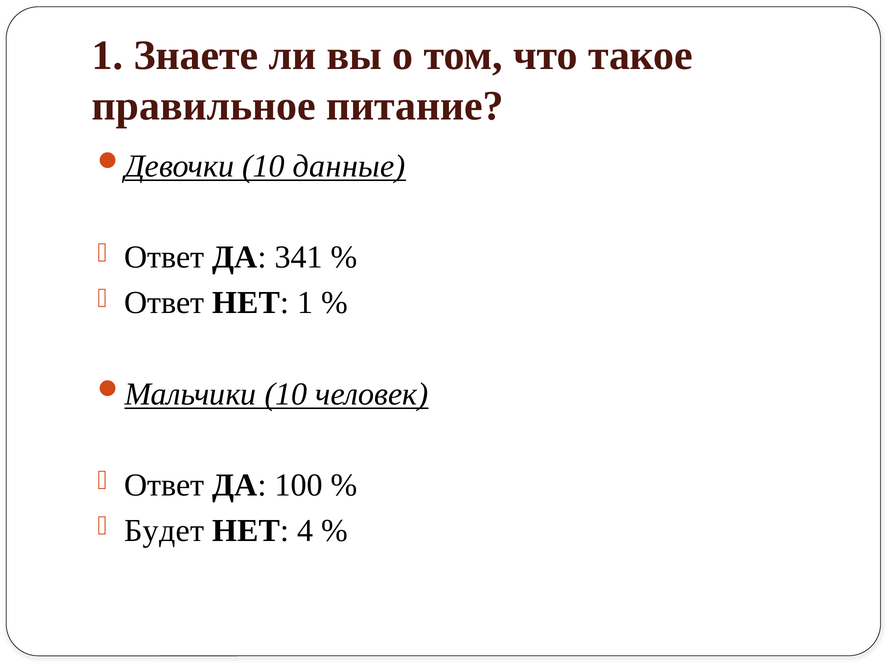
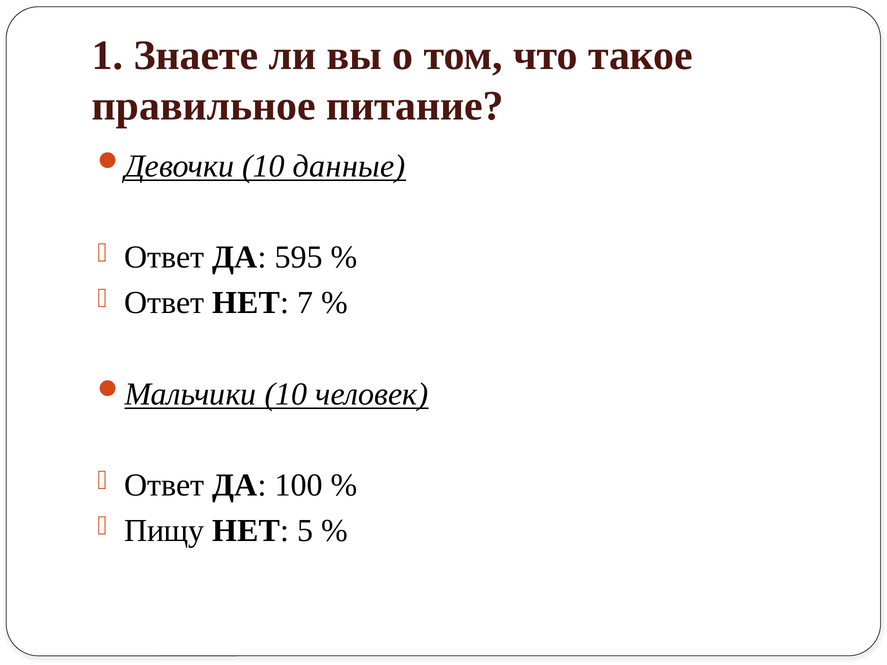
341: 341 -> 595
НЕТ 1: 1 -> 7
Будет: Будет -> Пищу
4: 4 -> 5
